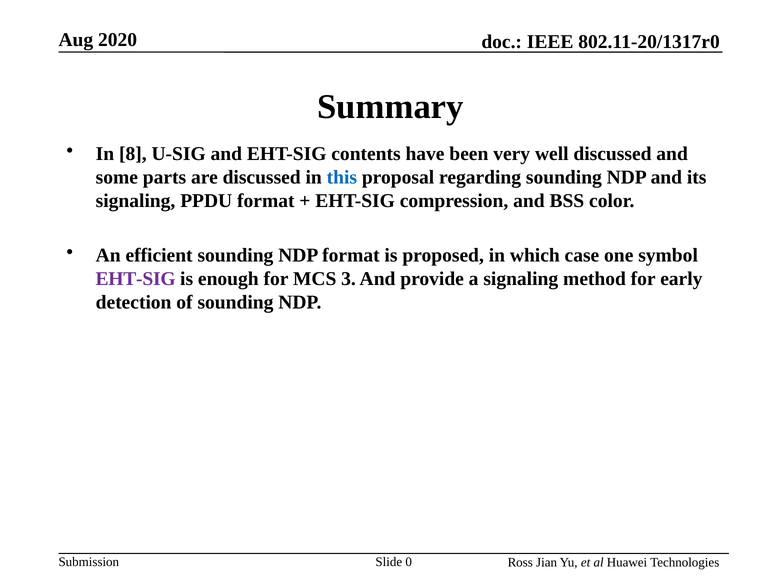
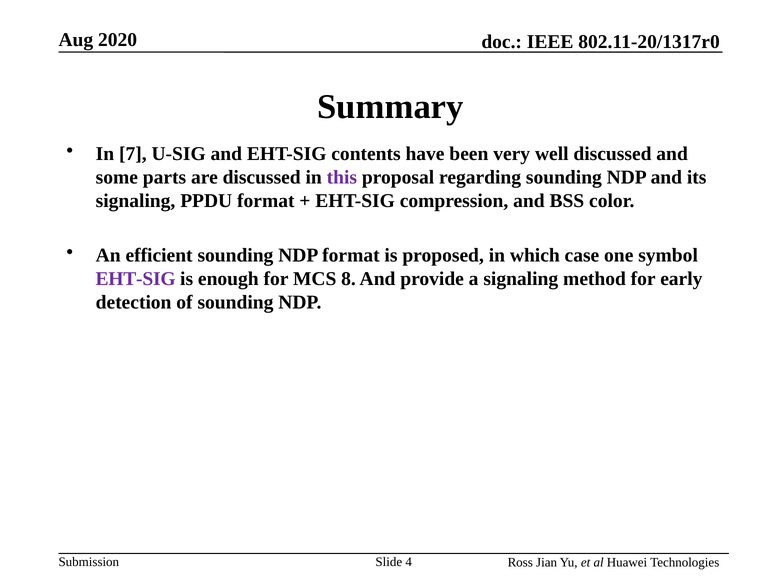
8: 8 -> 7
this colour: blue -> purple
3: 3 -> 8
0: 0 -> 4
